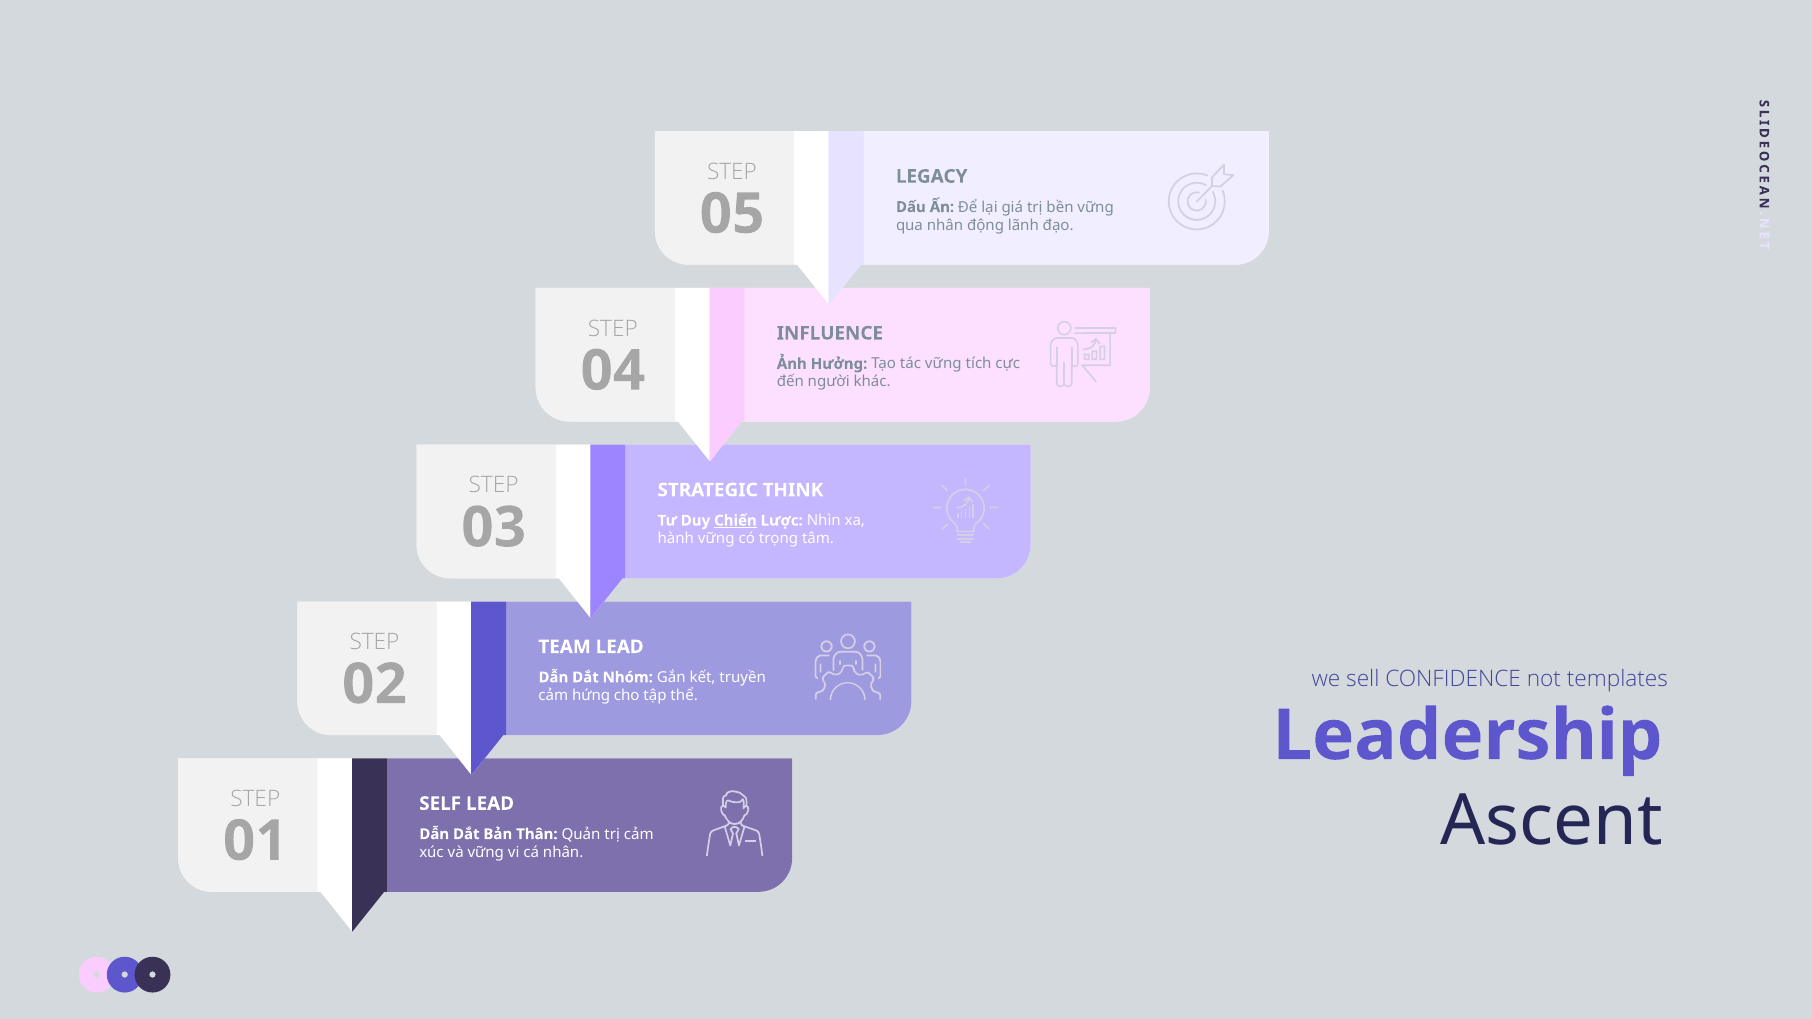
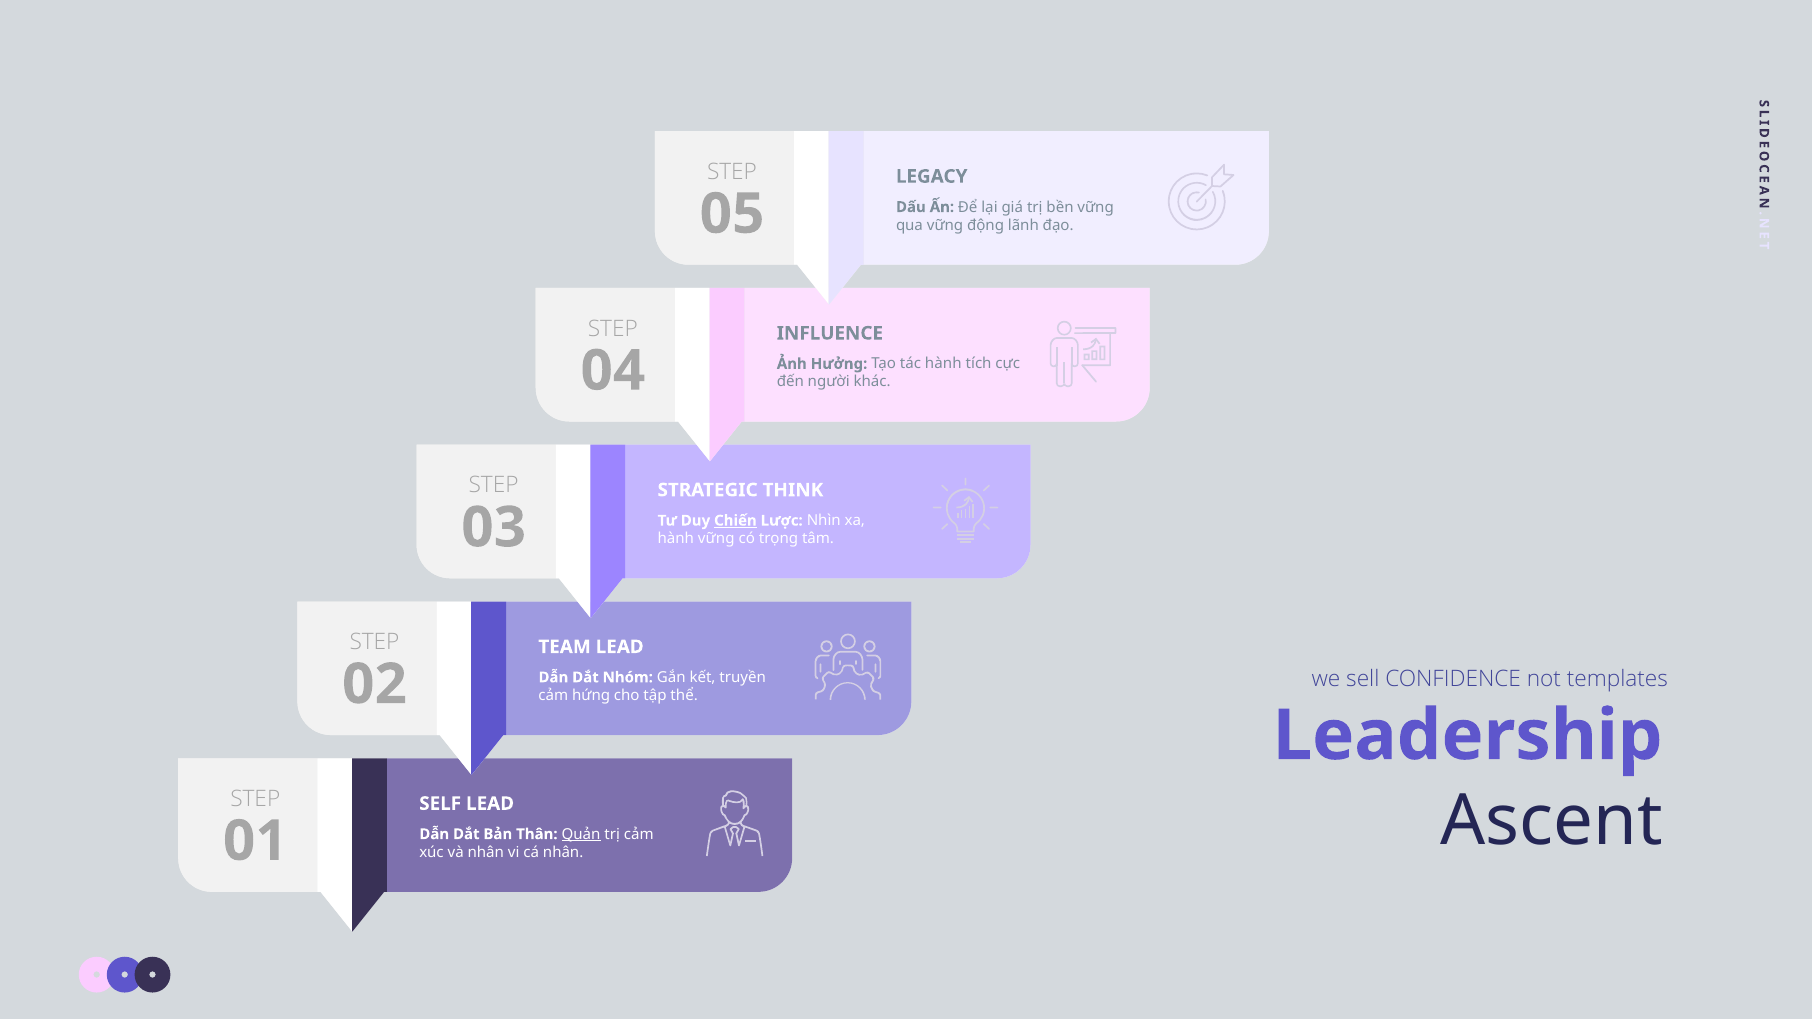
qua nhân: nhân -> vững
tác vững: vững -> hành
Quản underline: none -> present
và vững: vững -> nhân
